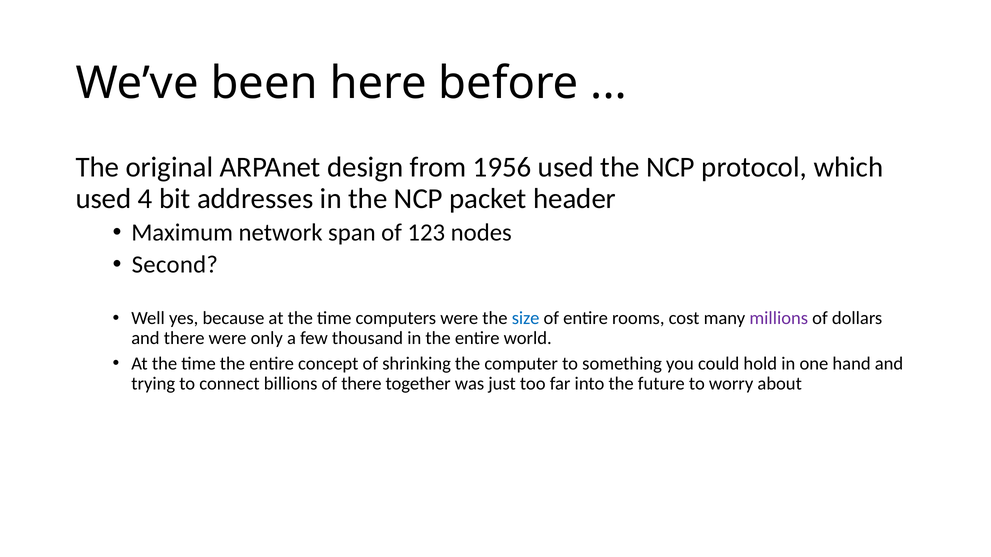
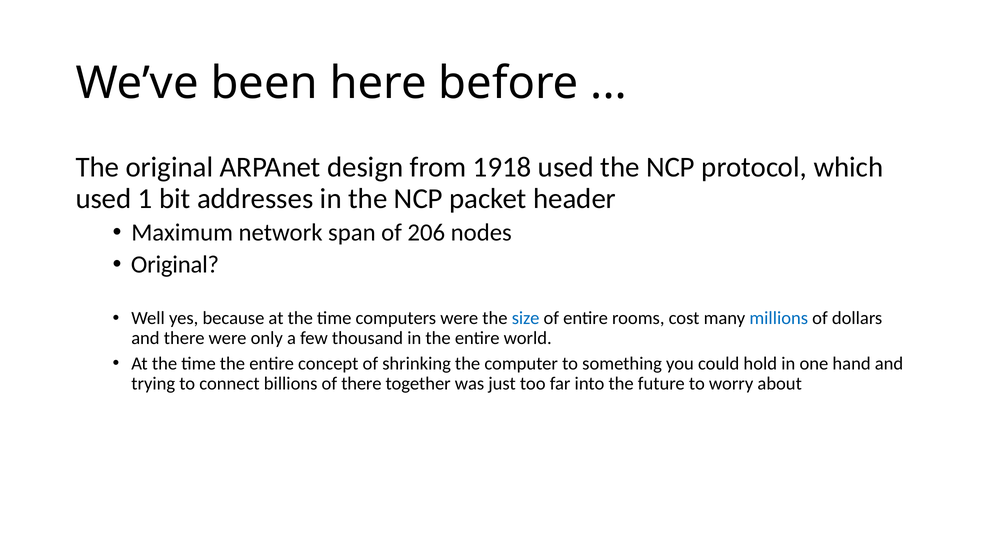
1956: 1956 -> 1918
4: 4 -> 1
123: 123 -> 206
Second at (175, 265): Second -> Original
millions colour: purple -> blue
